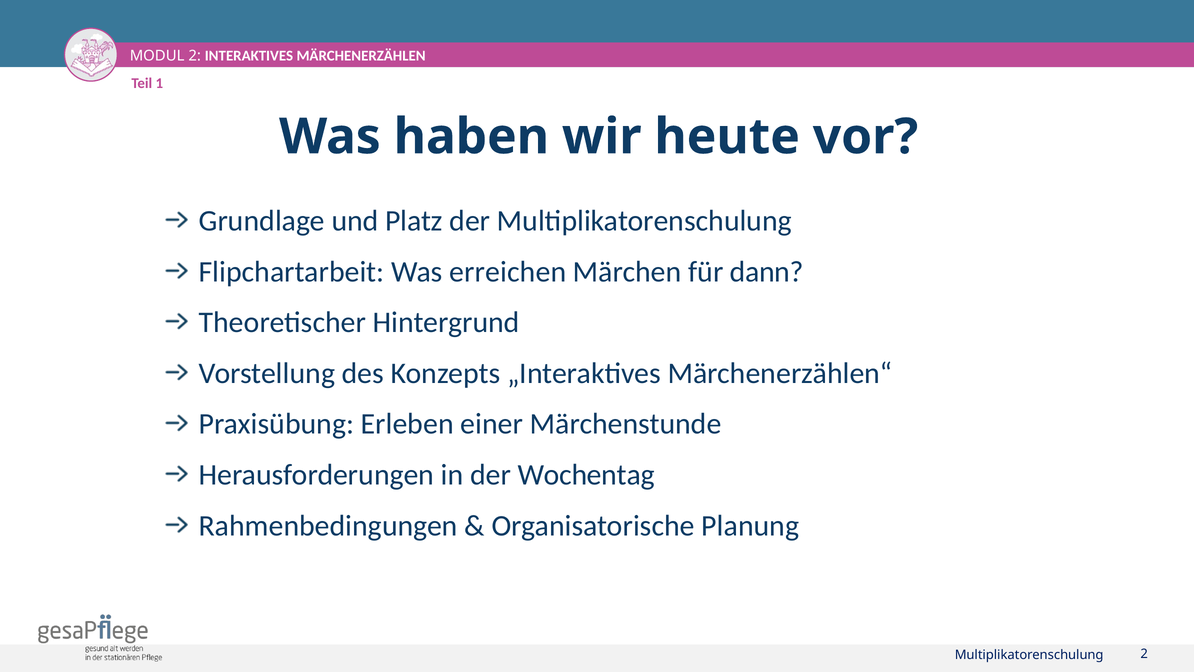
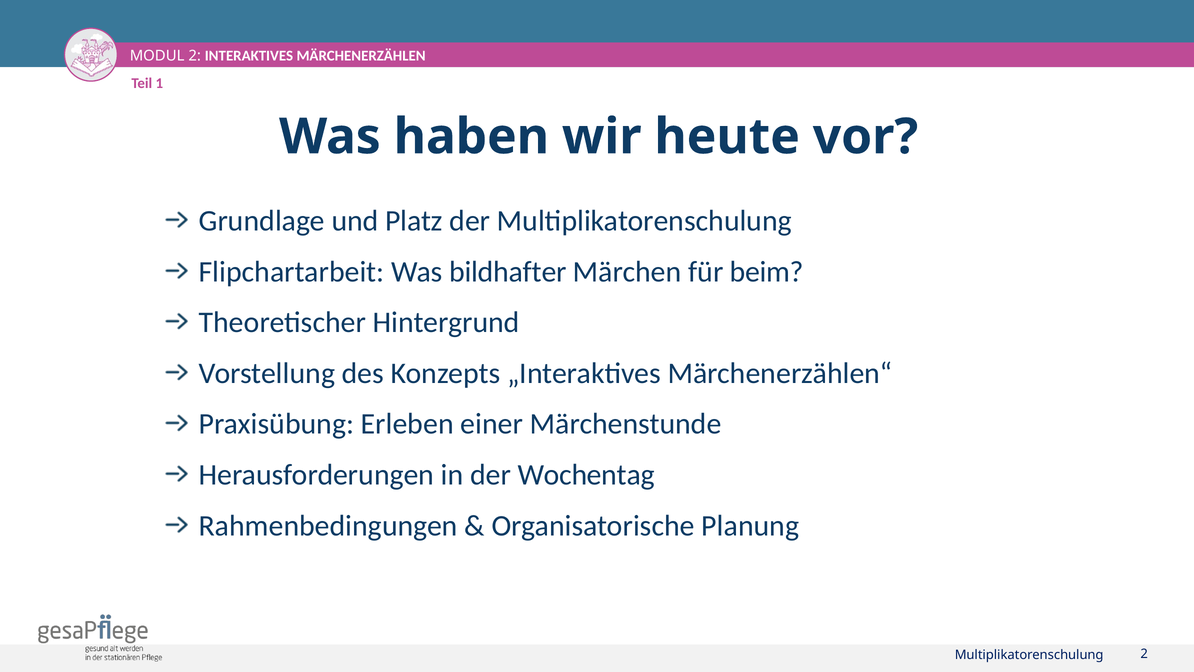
erreichen: erreichen -> bildhafter
dann: dann -> beim
